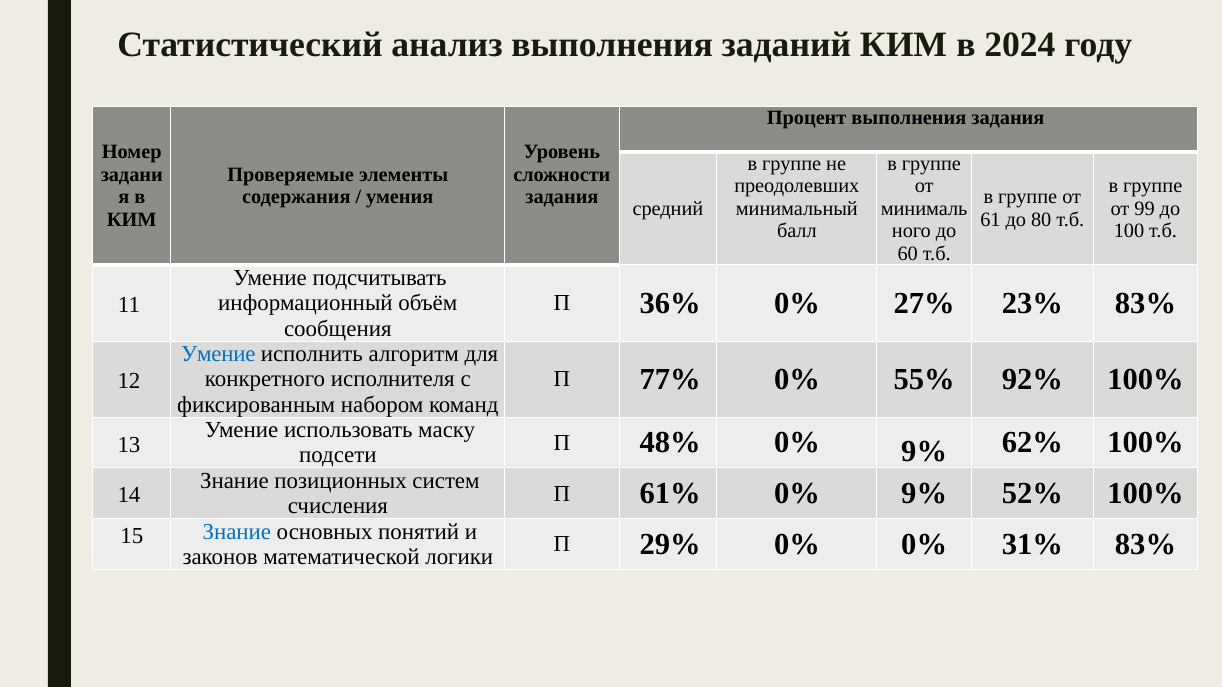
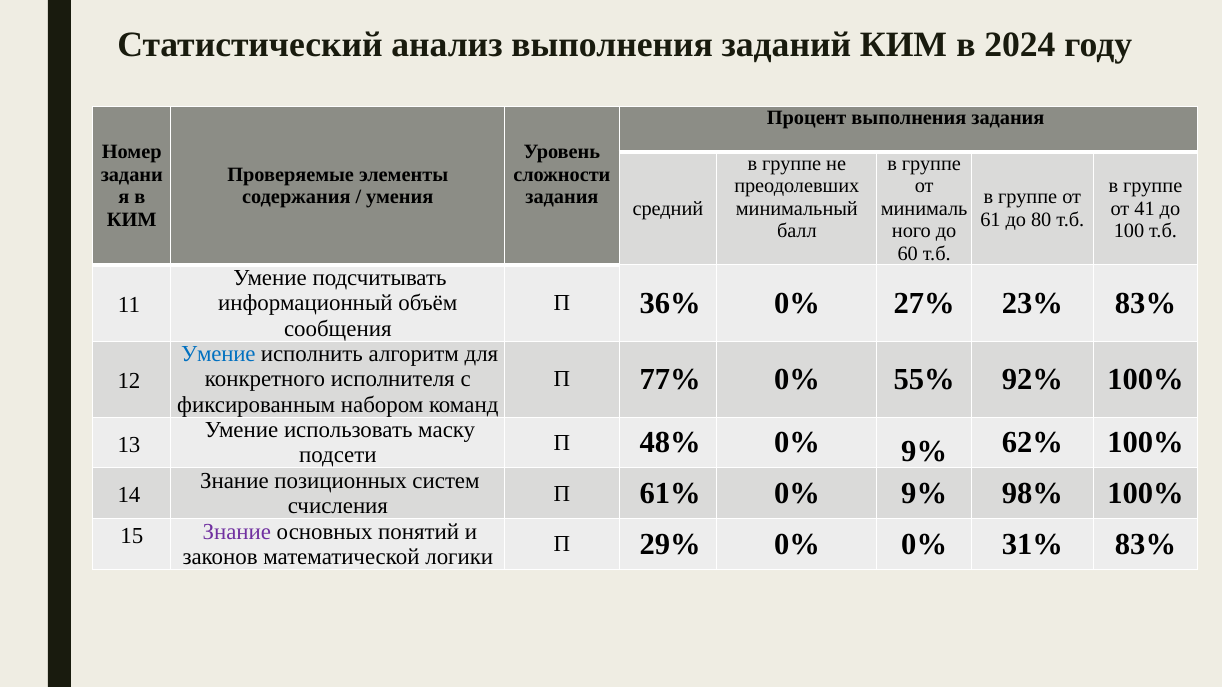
99: 99 -> 41
52%: 52% -> 98%
Знание at (237, 532) colour: blue -> purple
